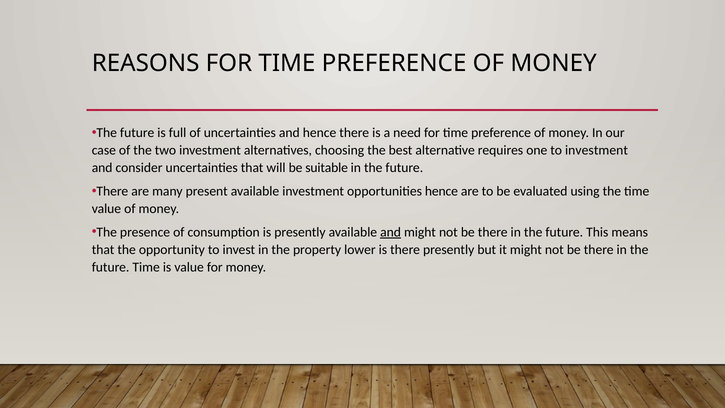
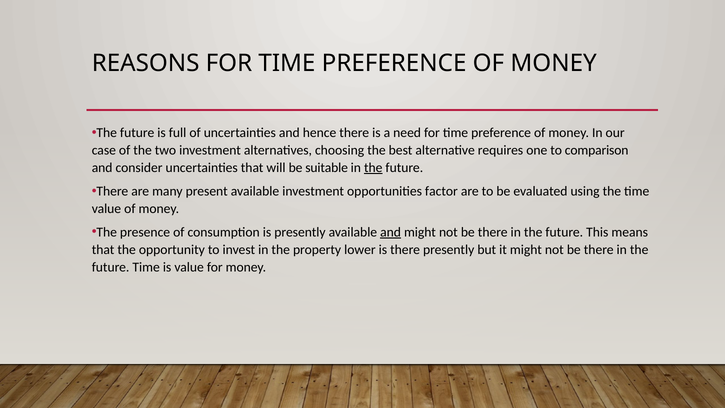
to investment: investment -> comparison
the at (373, 168) underline: none -> present
opportunities hence: hence -> factor
